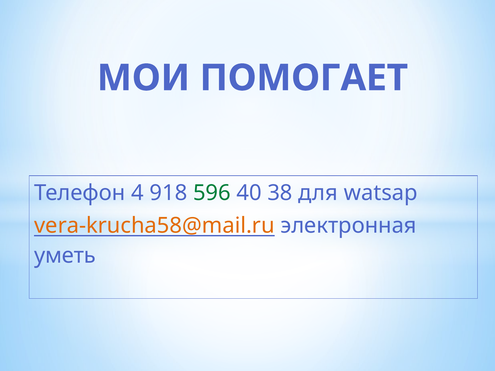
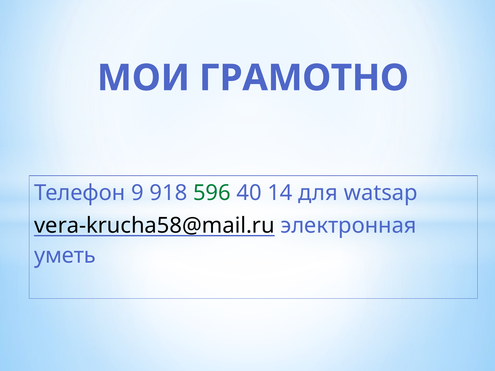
ПОМОГАЕТ: ПОМОГАЕТ -> ГРАМОТНО
4: 4 -> 9
38: 38 -> 14
vera-krucha58@mail.ru colour: orange -> black
